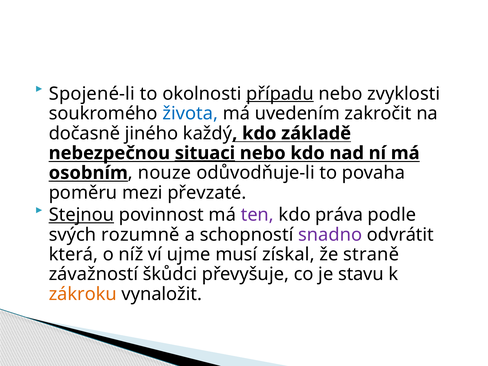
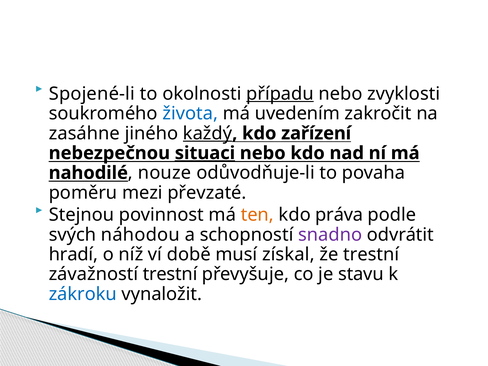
dočasně: dočasně -> zasáhne
každý underline: none -> present
základě: základě -> zařízení
osobním: osobním -> nahodilé
Stejnou underline: present -> none
ten colour: purple -> orange
rozumně: rozumně -> náhodou
která: která -> hradí
ujme: ujme -> době
že straně: straně -> trestní
závažností škůdci: škůdci -> trestní
zákroku colour: orange -> blue
